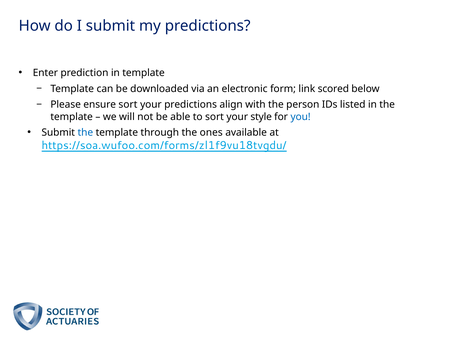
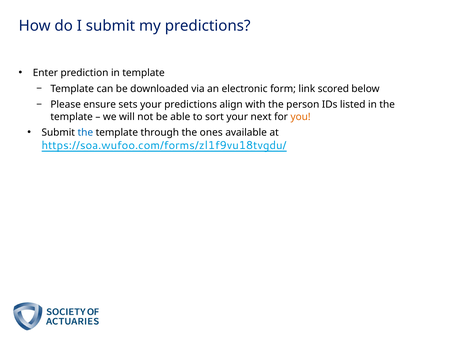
ensure sort: sort -> sets
style: style -> next
you colour: blue -> orange
